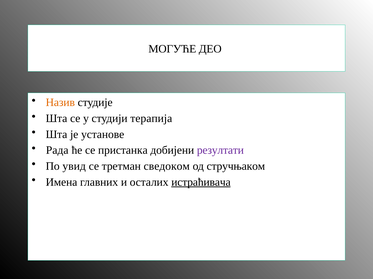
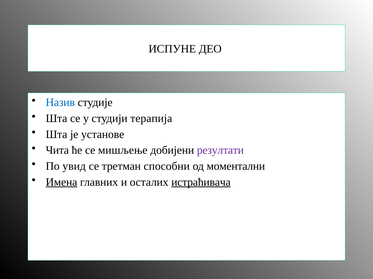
МОГУЋЕ: МОГУЋЕ -> ИСПУНЕ
Назив colour: orange -> blue
Рада: Рада -> Чита
пристанка: пристанка -> мишљење
сведоком: сведоком -> способни
стручњаком: стручњаком -> моментални
Имена underline: none -> present
